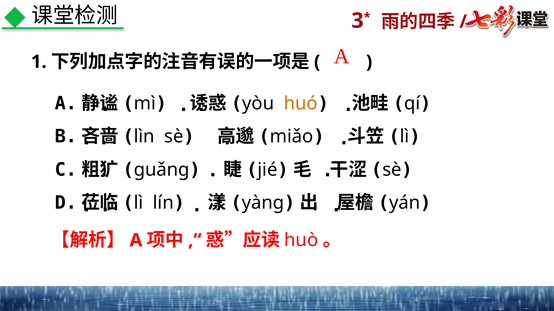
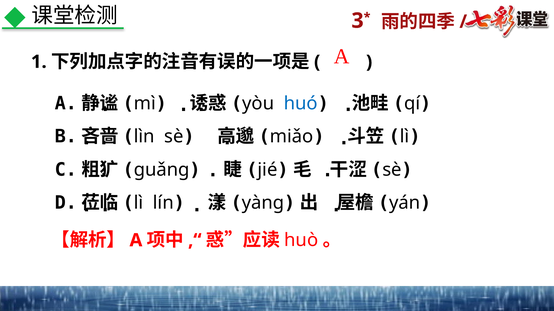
huó colour: orange -> blue
